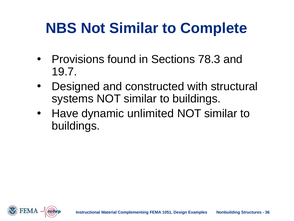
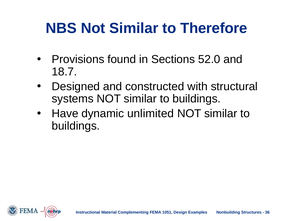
Complete: Complete -> Therefore
78.3: 78.3 -> 52.0
19.7: 19.7 -> 18.7
